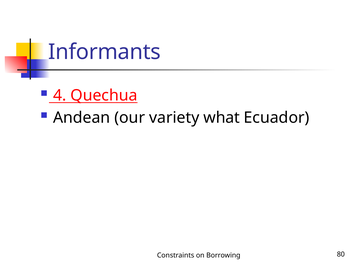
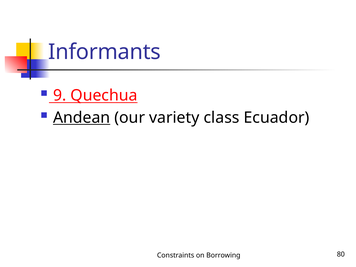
4: 4 -> 9
Andean underline: none -> present
what: what -> class
